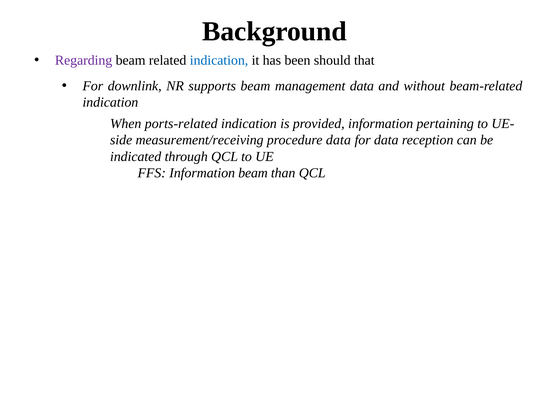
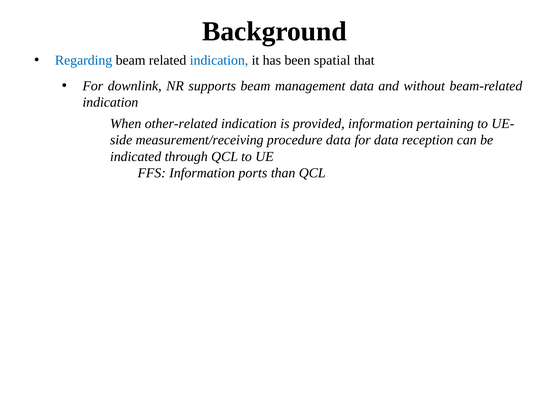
Regarding colour: purple -> blue
should: should -> spatial
ports-related: ports-related -> other-related
Information beam: beam -> ports
